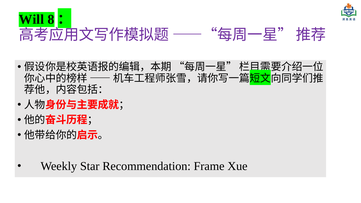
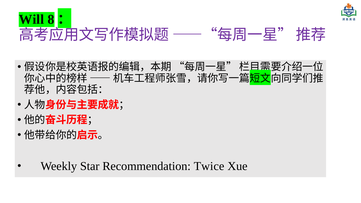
Frame: Frame -> Twice
